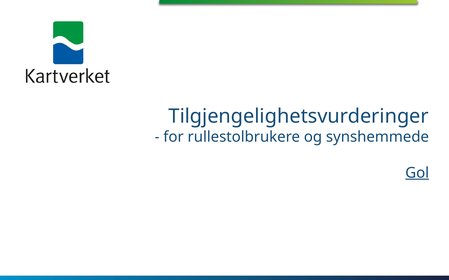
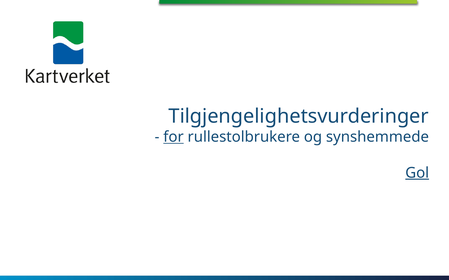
for underline: none -> present
